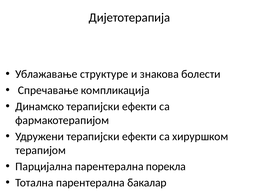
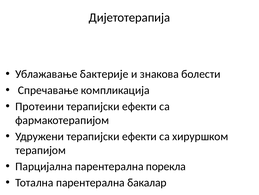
структуре: структуре -> бактерије
Динамско: Динамско -> Протеини
